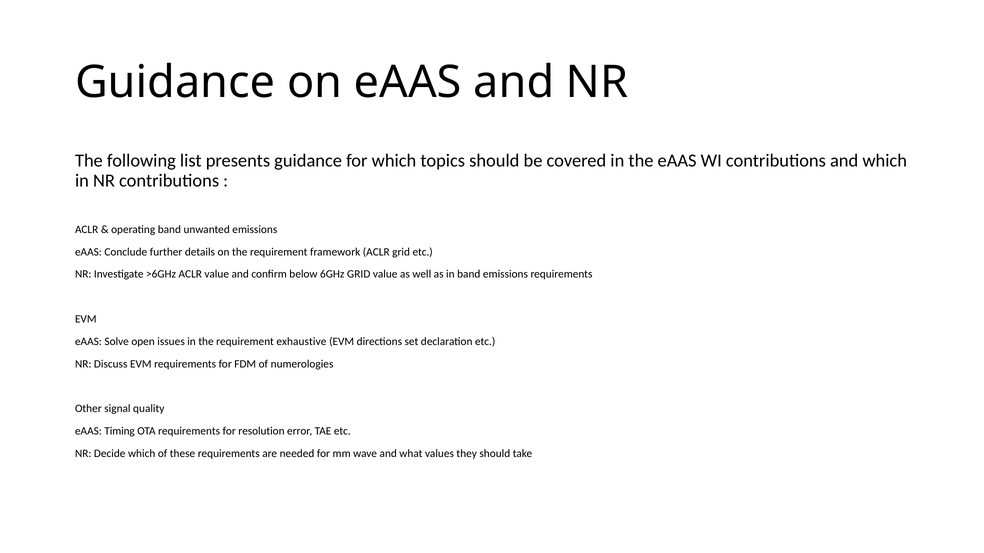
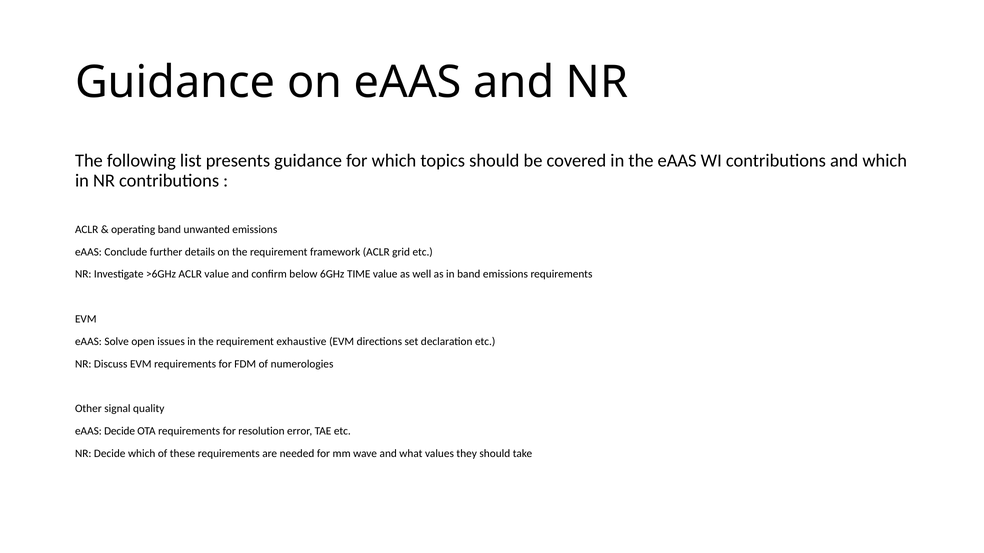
6GHz GRID: GRID -> TIME
eAAS Timing: Timing -> Decide
